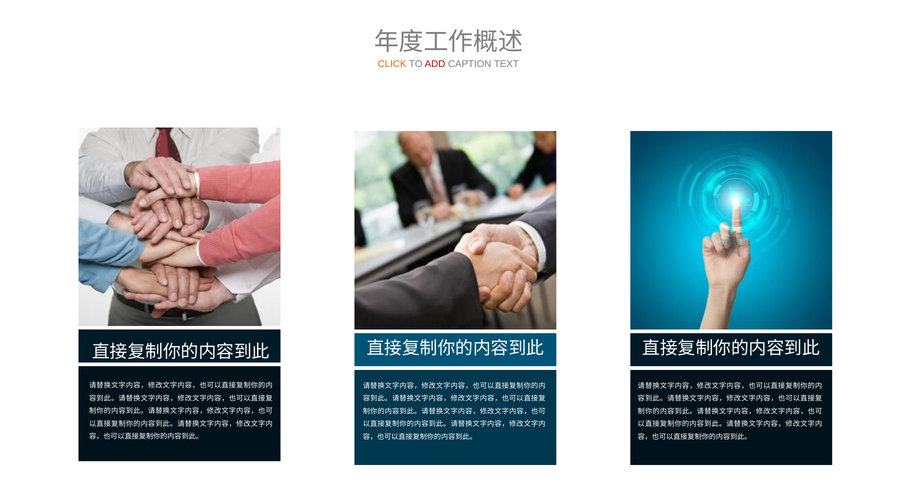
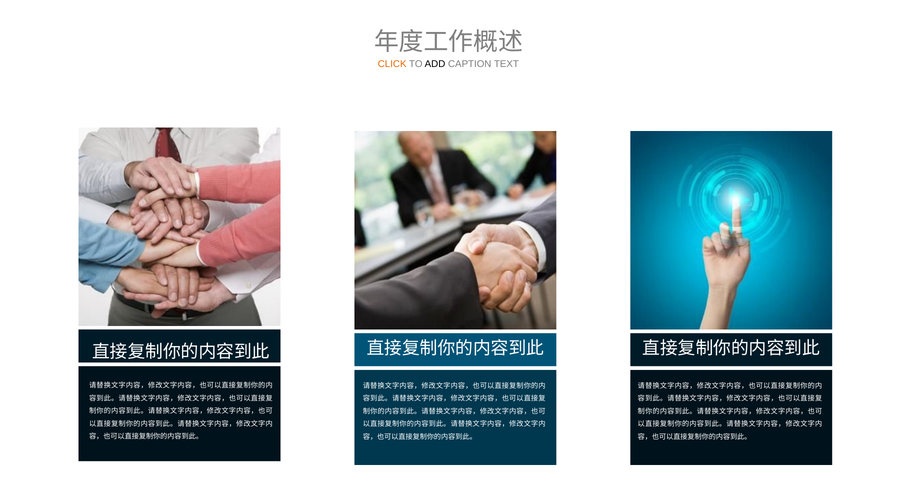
ADD colour: red -> black
